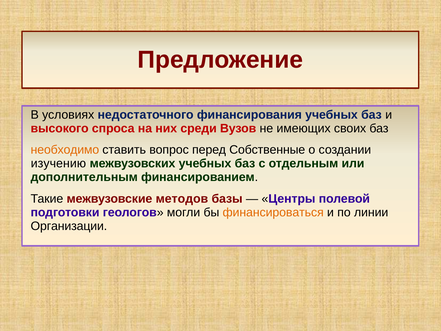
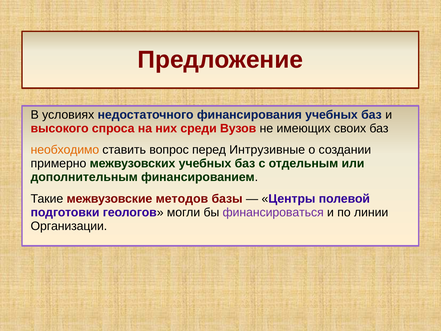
Собственные: Собственные -> Интрузивные
изучению: изучению -> примерно
финансироваться colour: orange -> purple
